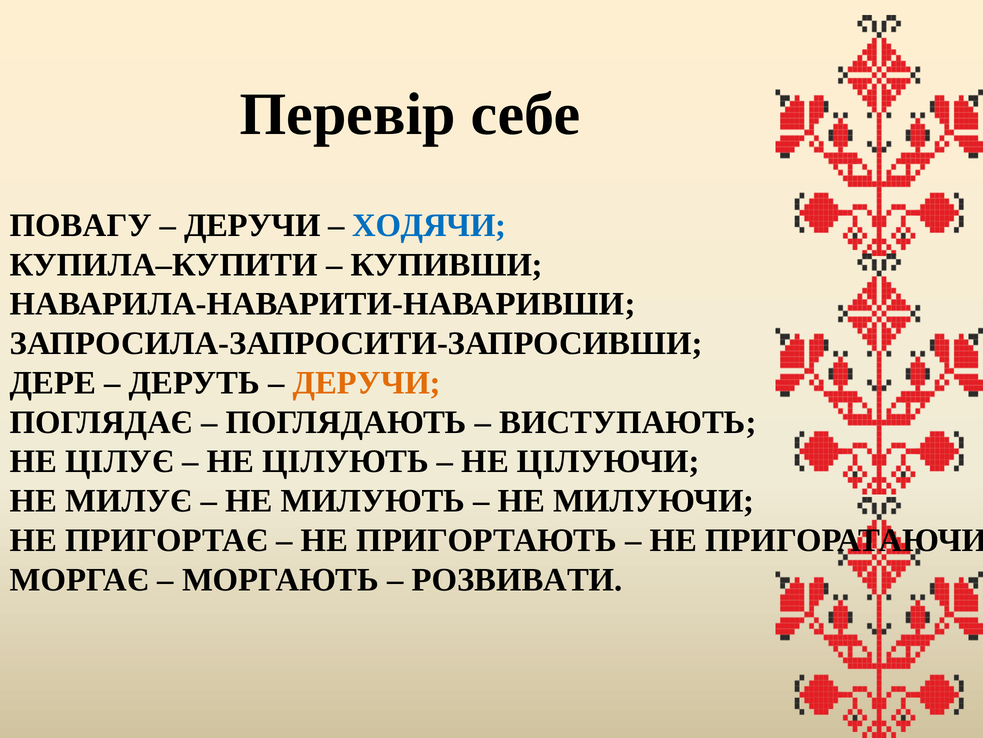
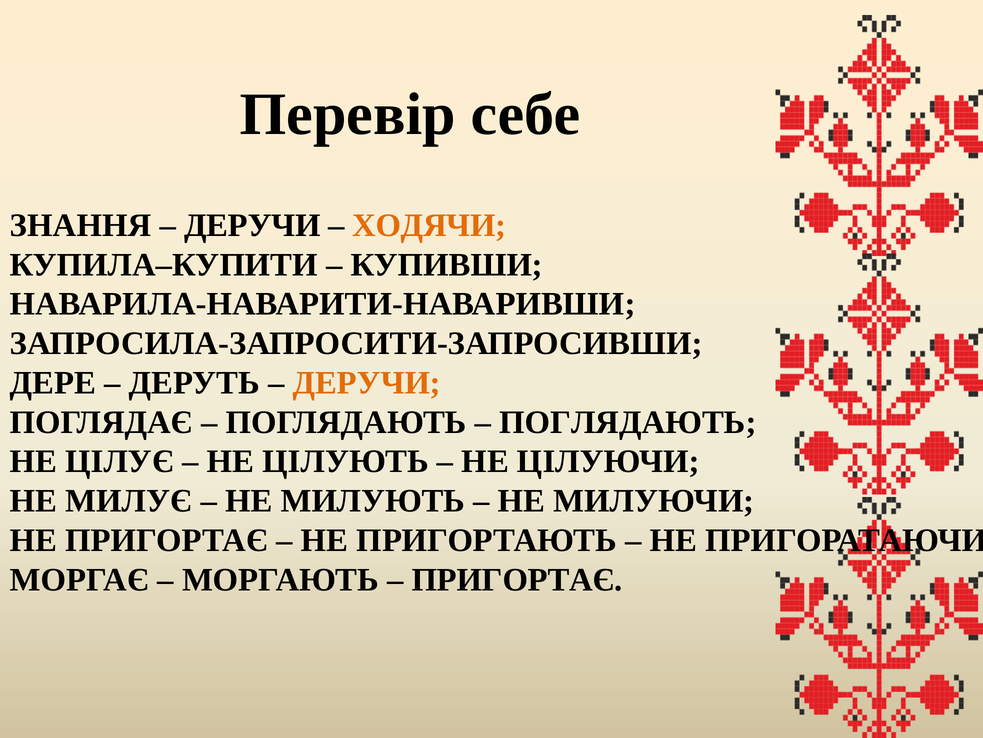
ПОВАГУ: ПОВАГУ -> ЗНАННЯ
ХОДЯЧИ colour: blue -> orange
ВИСТУПАЮТЬ at (628, 422): ВИСТУПАЮТЬ -> ПОГЛЯДАЮТЬ
РОЗВИВАТИ at (517, 579): РОЗВИВАТИ -> ПРИГОРТАЄ
